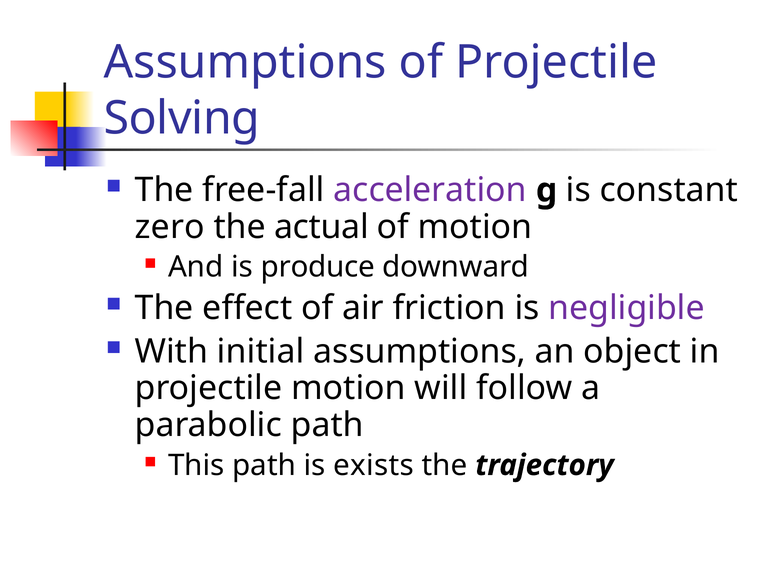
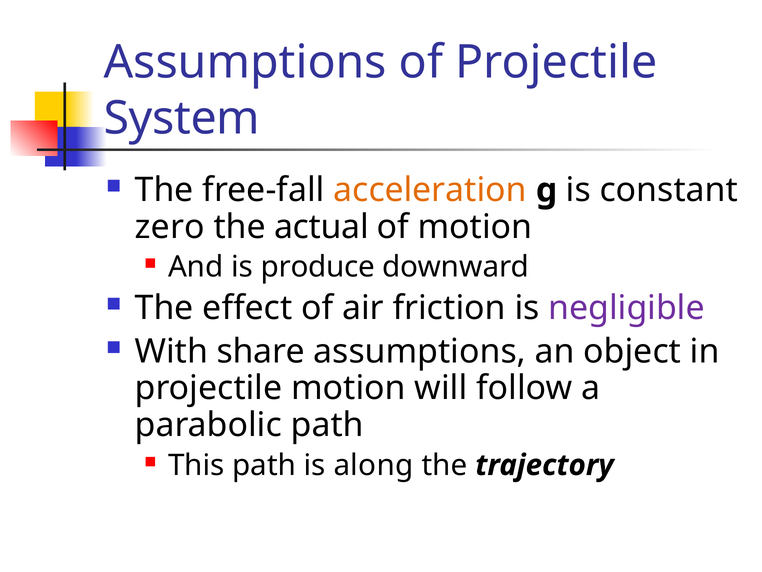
Solving: Solving -> System
acceleration colour: purple -> orange
initial: initial -> share
exists: exists -> along
